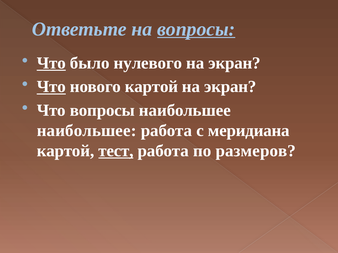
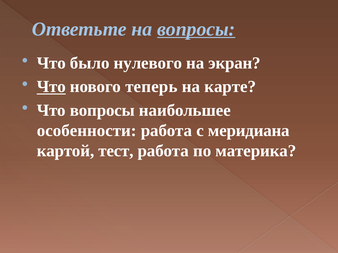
Что at (51, 63) underline: present -> none
нового картой: картой -> теперь
экран at (230, 87): экран -> карте
наибольшее at (87, 131): наибольшее -> особенности
тест underline: present -> none
размеров: размеров -> материка
